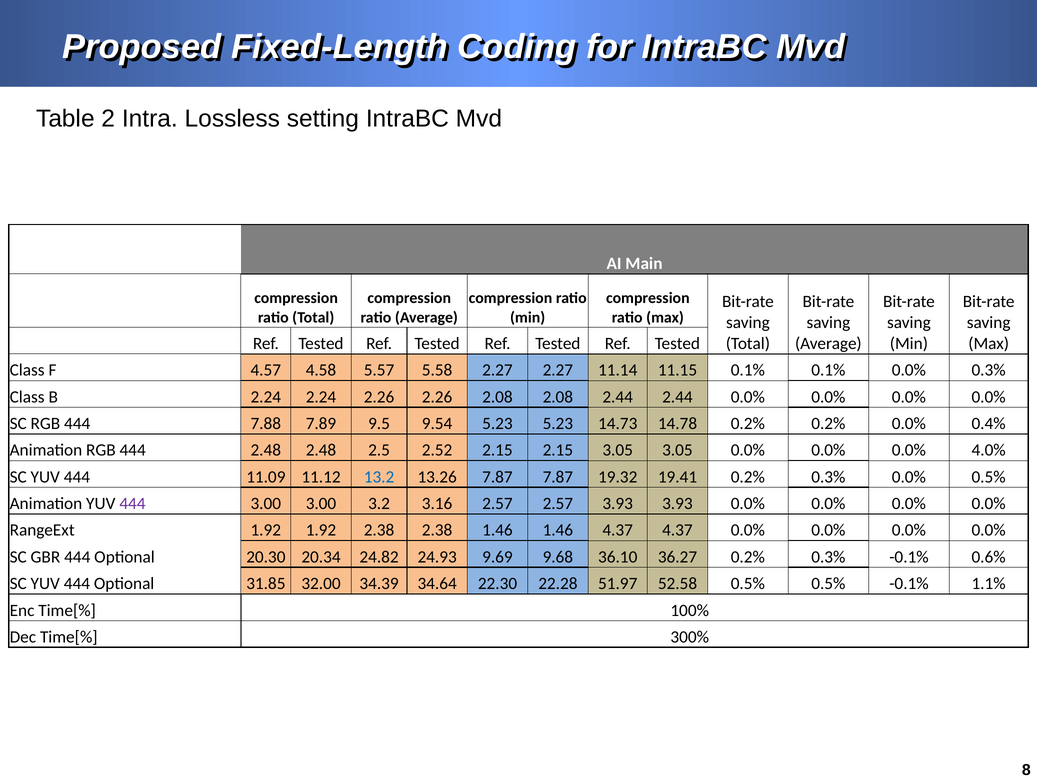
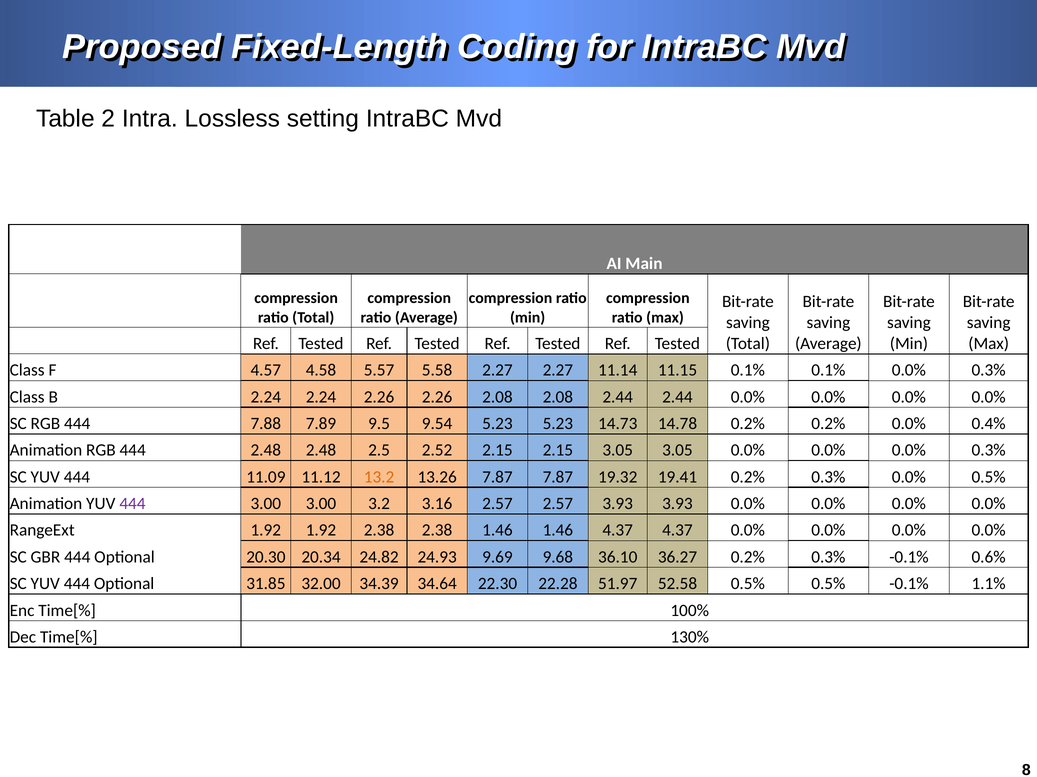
0.0% 0.0% 4.0%: 4.0% -> 0.3%
13.2 colour: blue -> orange
300%: 300% -> 130%
